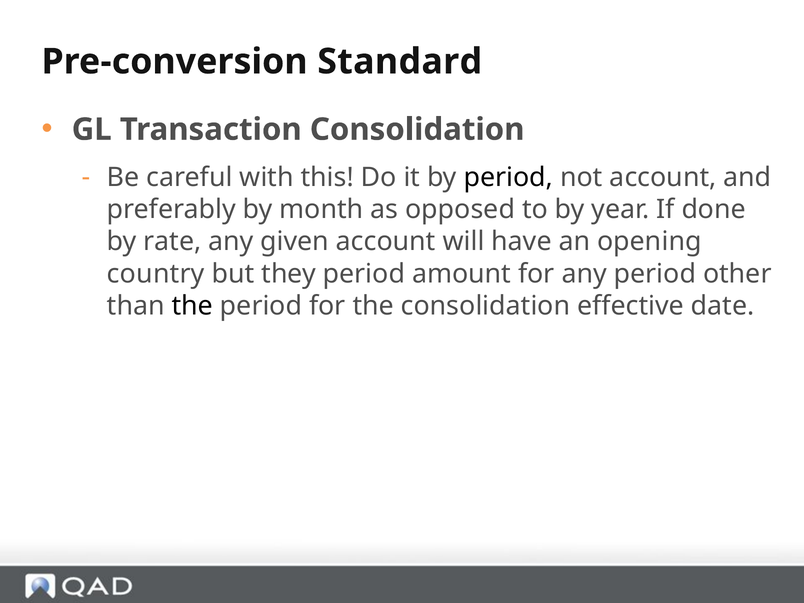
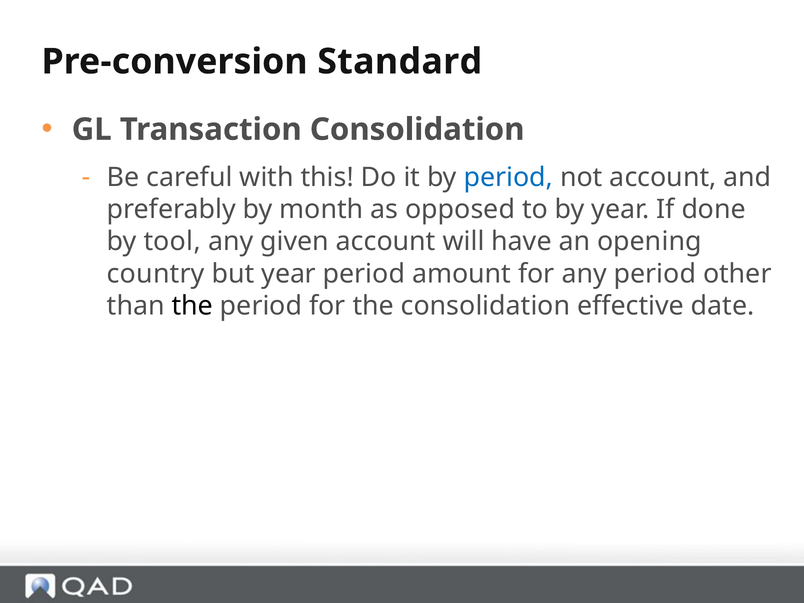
period at (508, 177) colour: black -> blue
rate: rate -> tool
but they: they -> year
